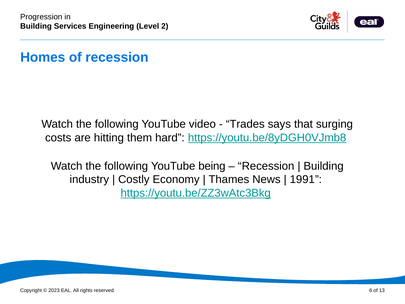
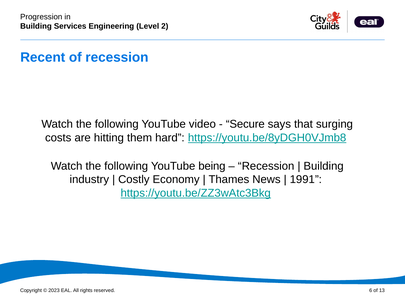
Homes: Homes -> Recent
Trades: Trades -> Secure
